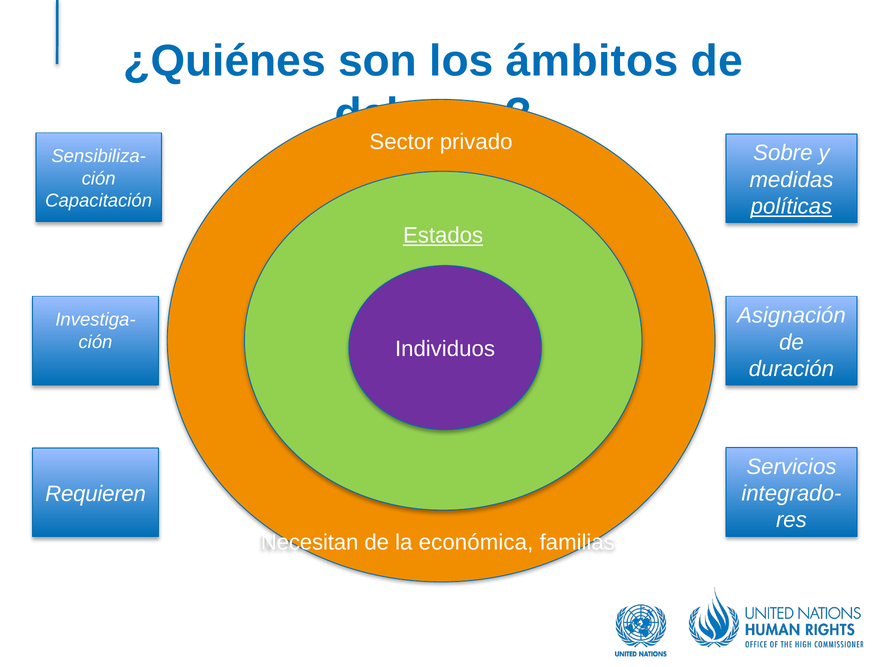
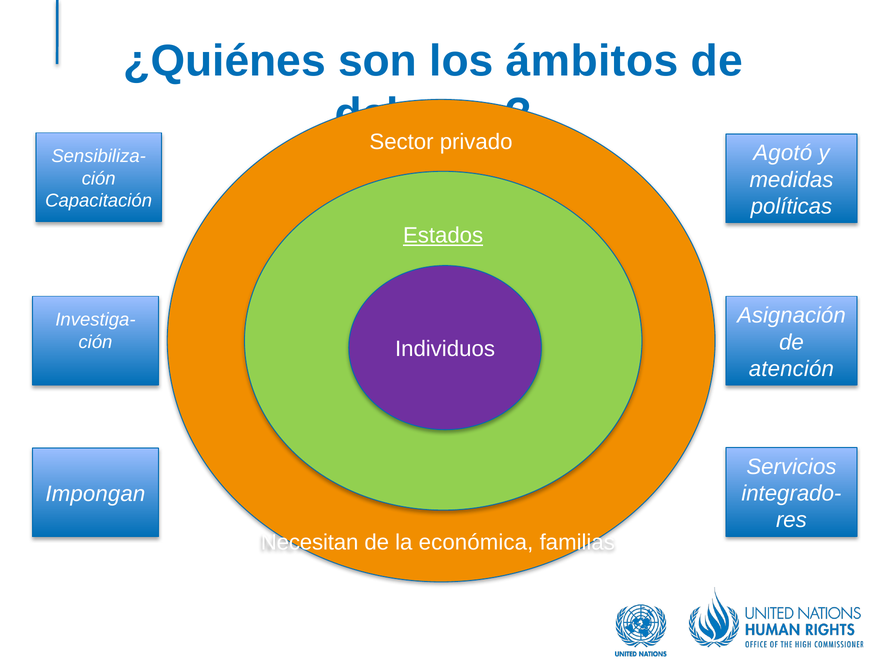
Sobre: Sobre -> Agotó
políticas underline: present -> none
duración: duración -> atención
Requieren: Requieren -> Impongan
